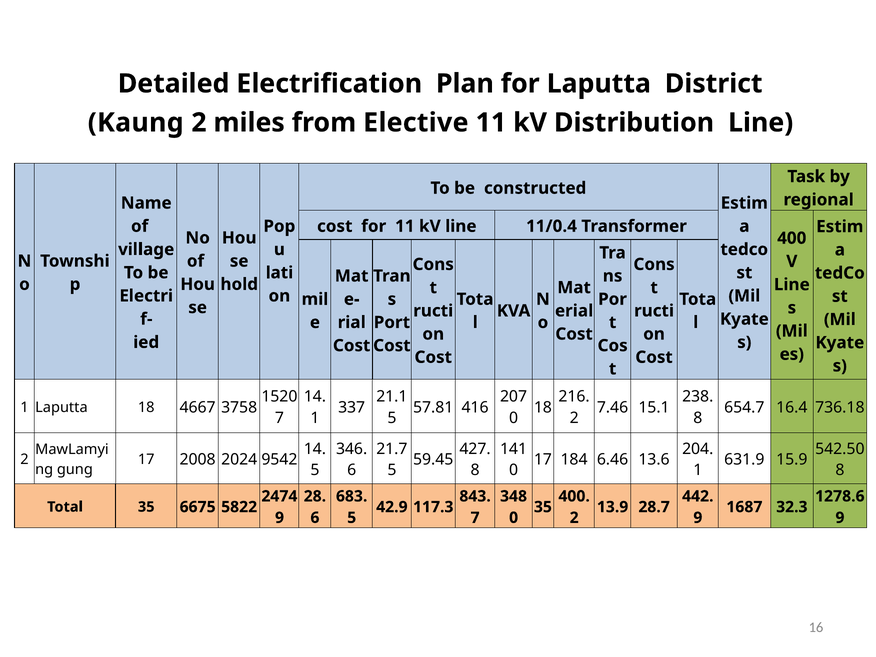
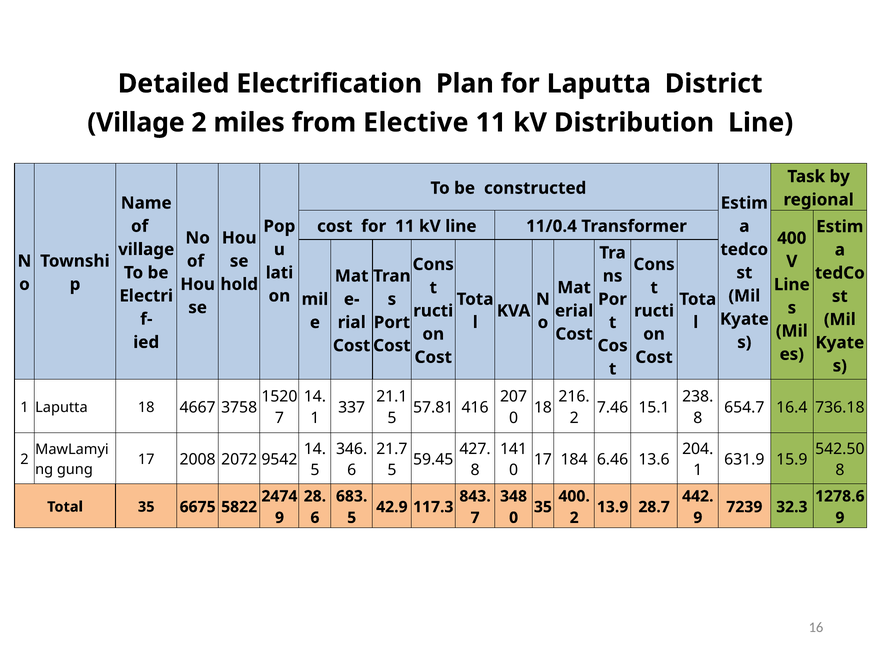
Kaung at (136, 123): Kaung -> Village
2024: 2024 -> 2072
1687: 1687 -> 7239
